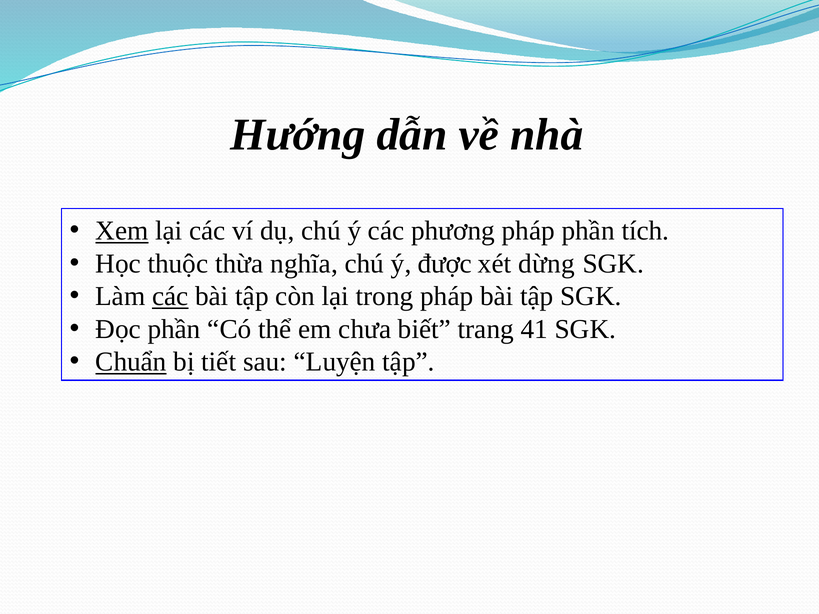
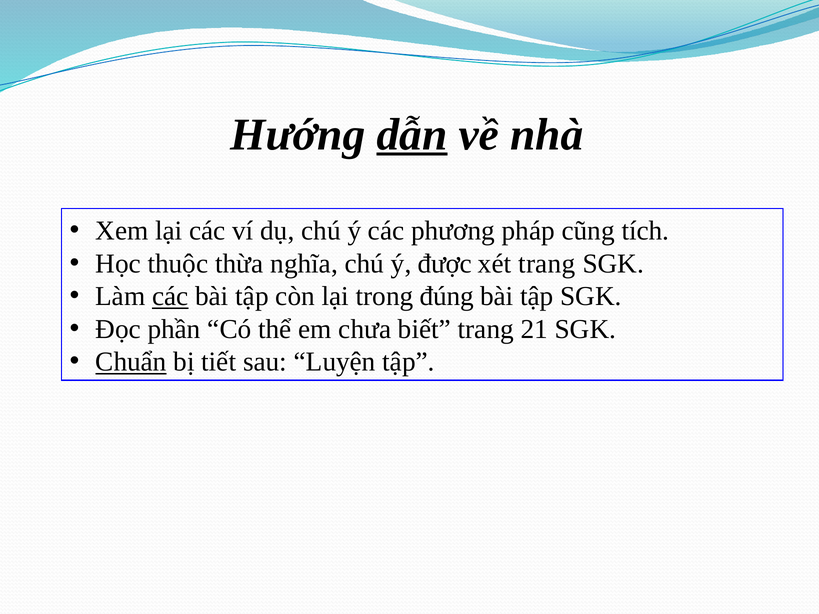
dẫn underline: none -> present
Xem underline: present -> none
pháp phần: phần -> cũng
xét dừng: dừng -> trang
trong pháp: pháp -> đúng
41: 41 -> 21
